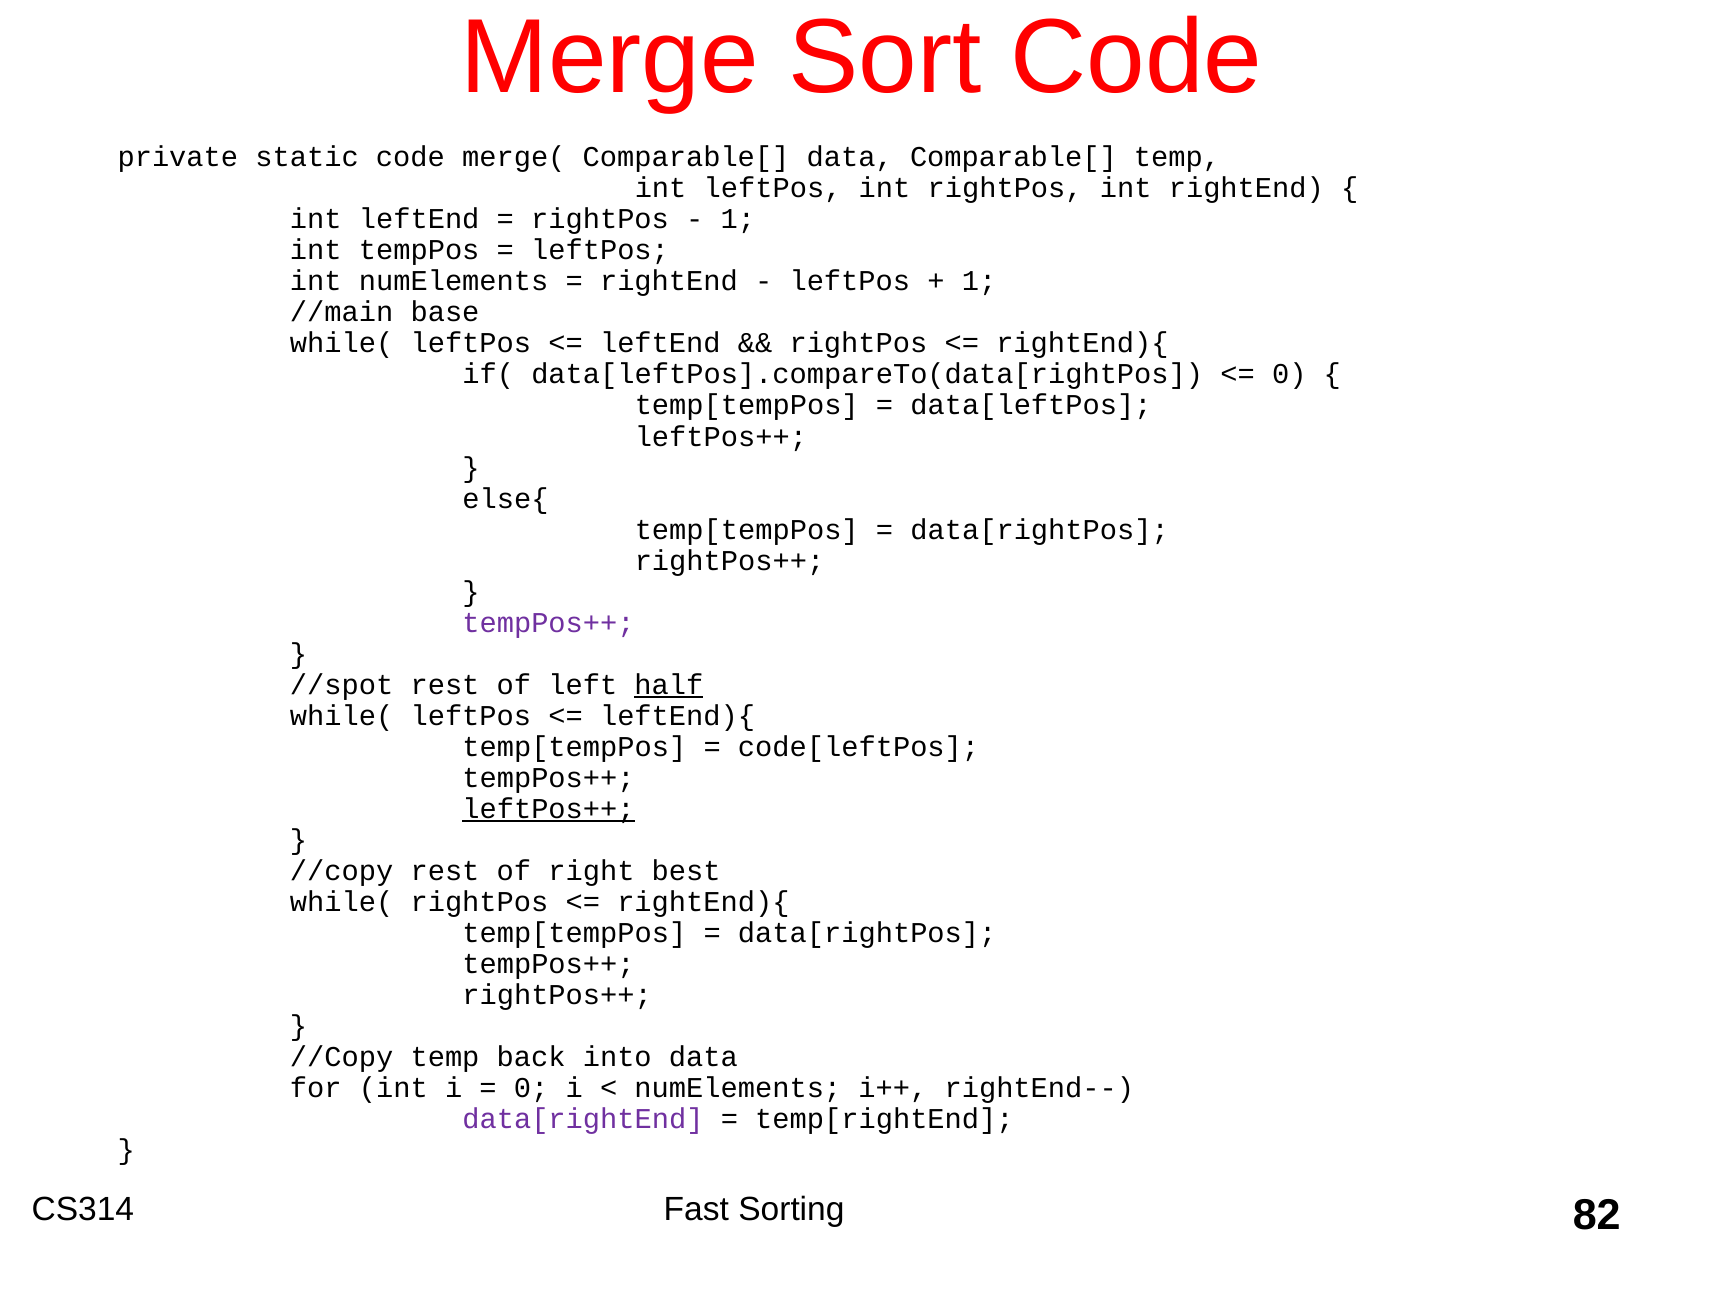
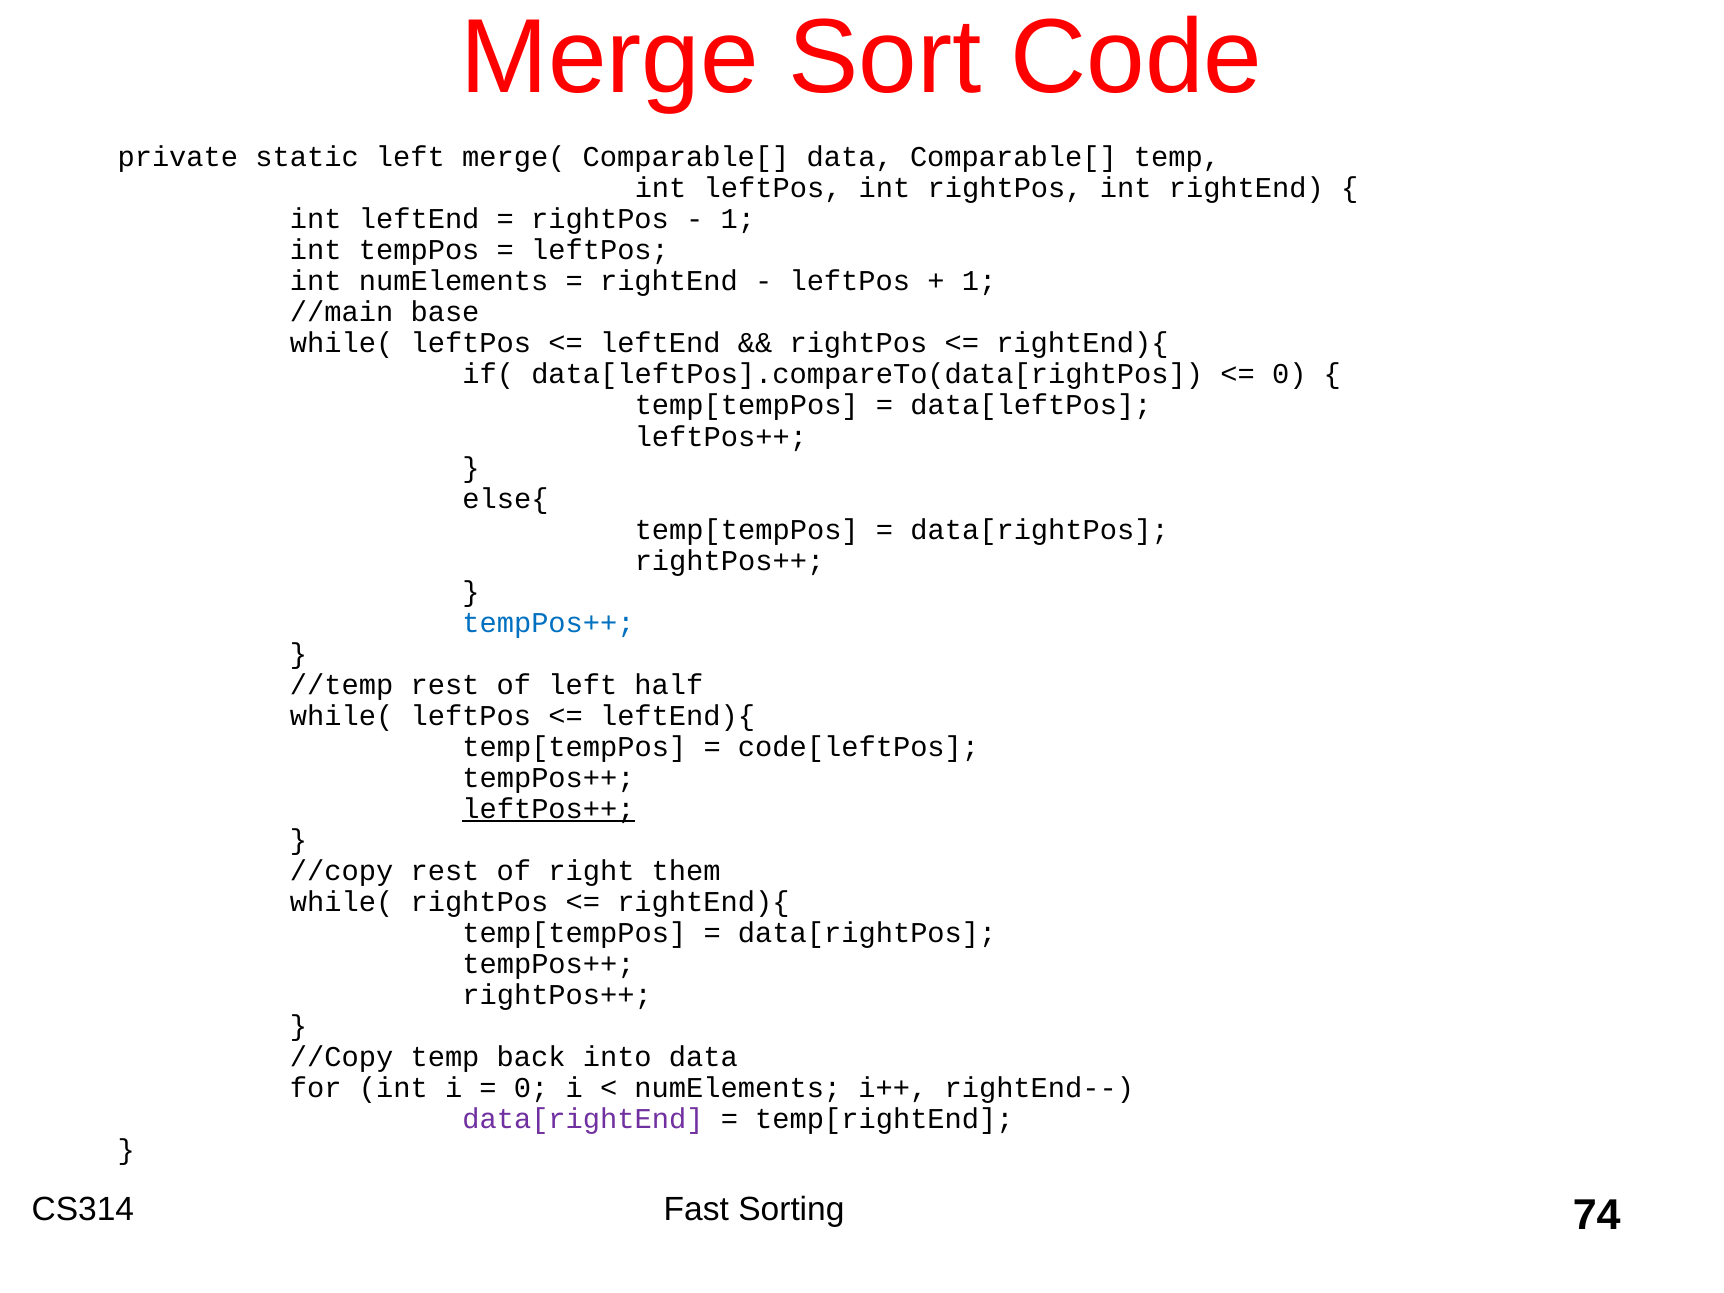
static code: code -> left
tempPos++ at (548, 623) colour: purple -> blue
//spot: //spot -> //temp
half underline: present -> none
best: best -> them
82: 82 -> 74
